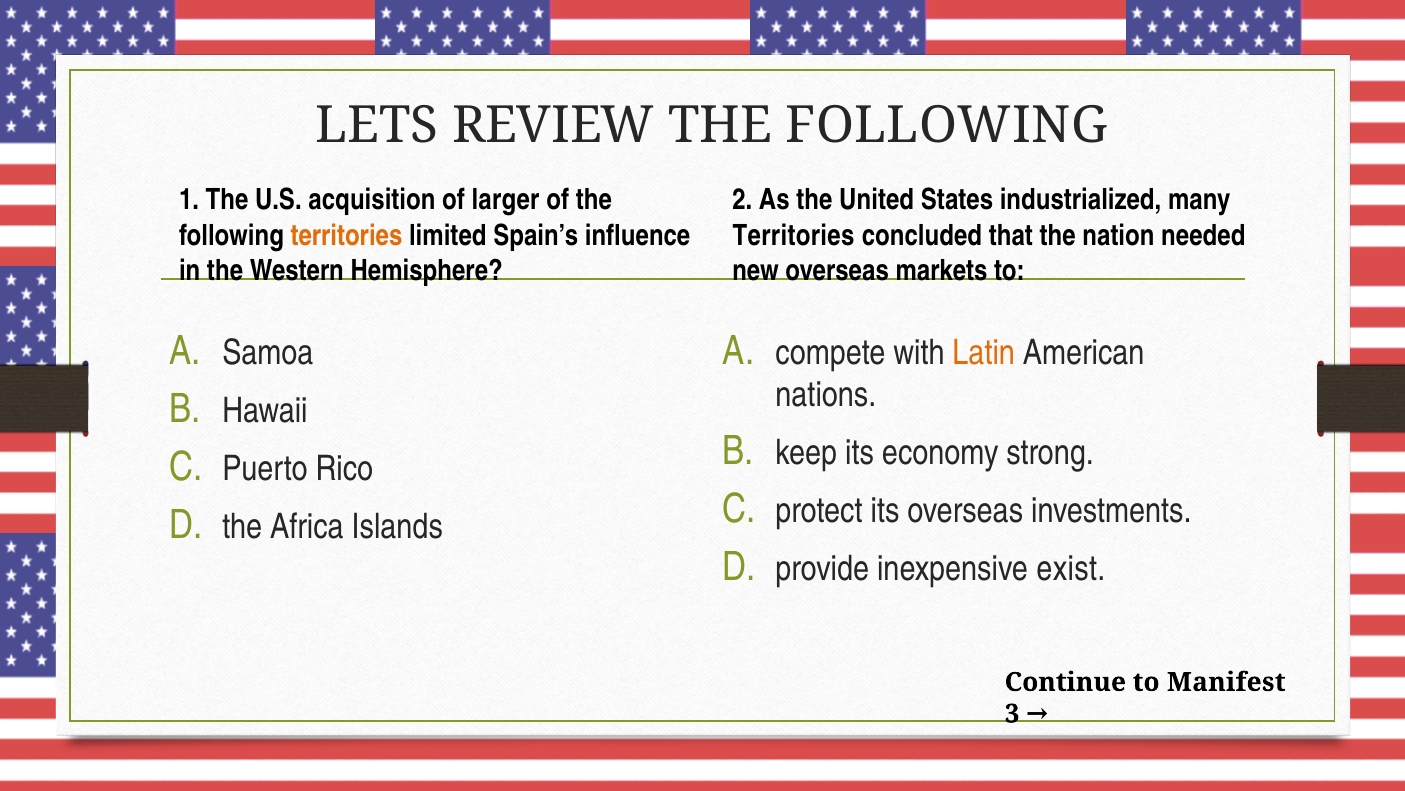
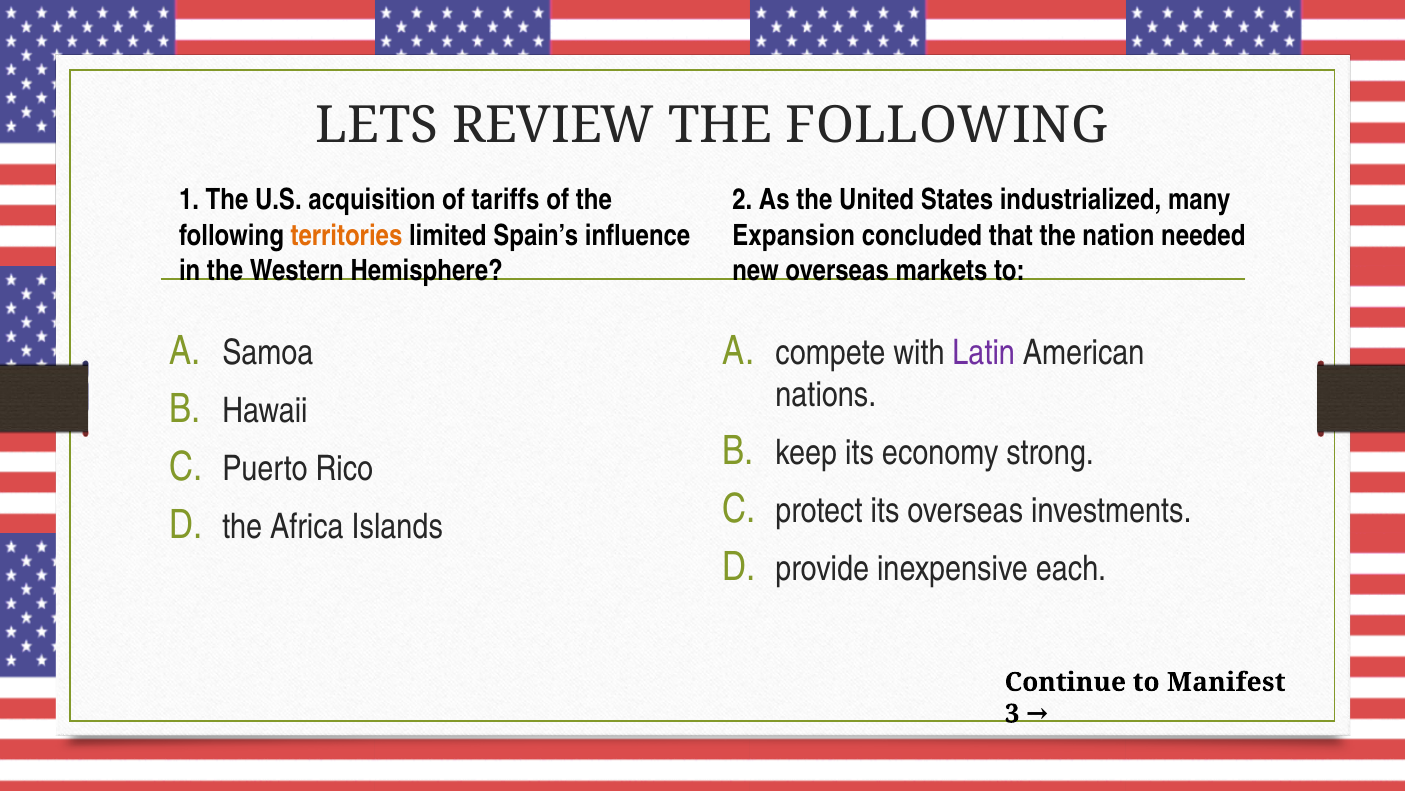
larger: larger -> tariffs
Territories at (794, 235): Territories -> Expansion
Latin colour: orange -> purple
exist: exist -> each
